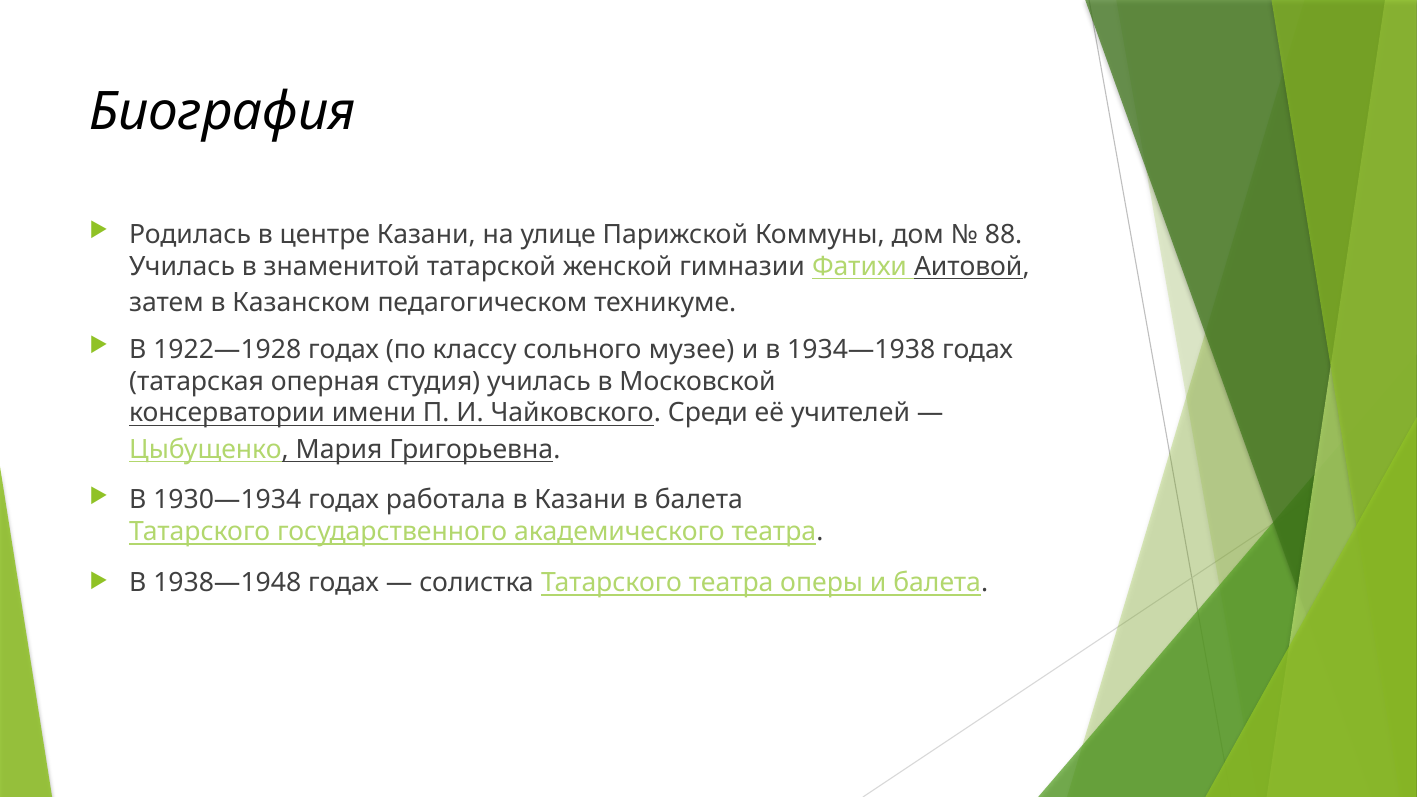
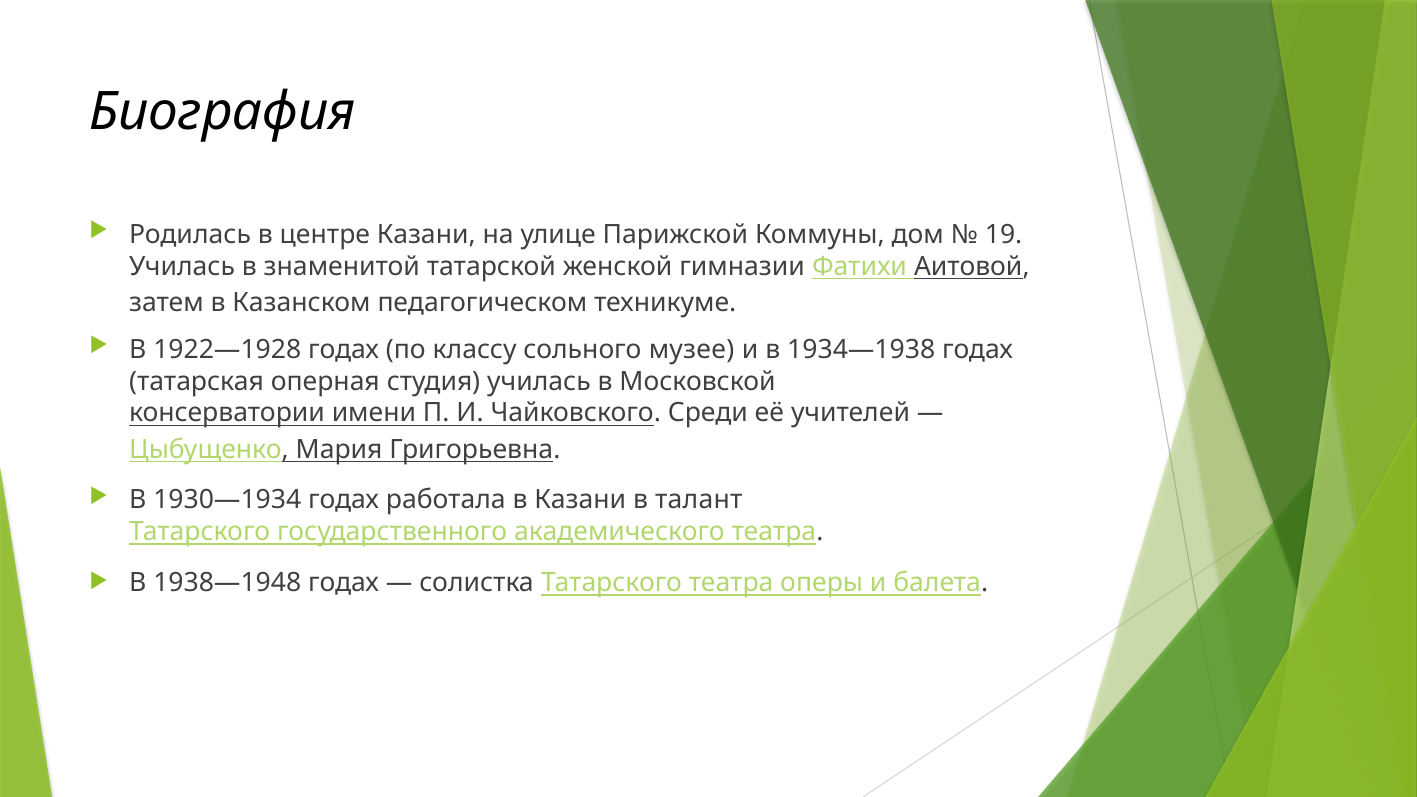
88: 88 -> 19
в балета: балета -> талант
